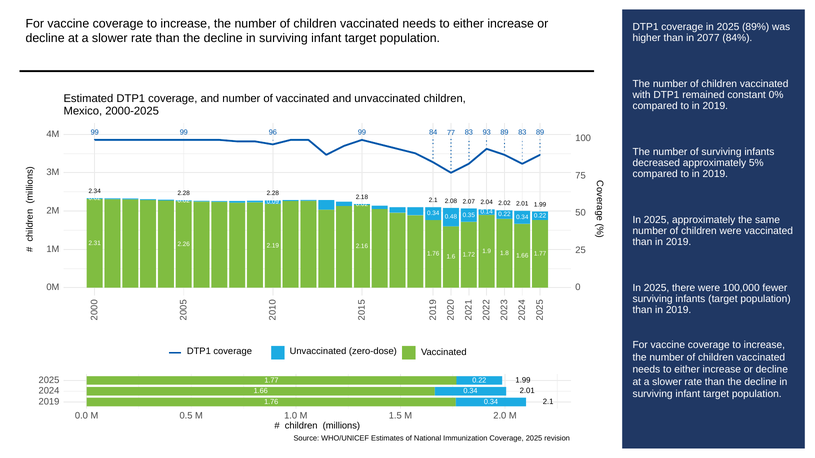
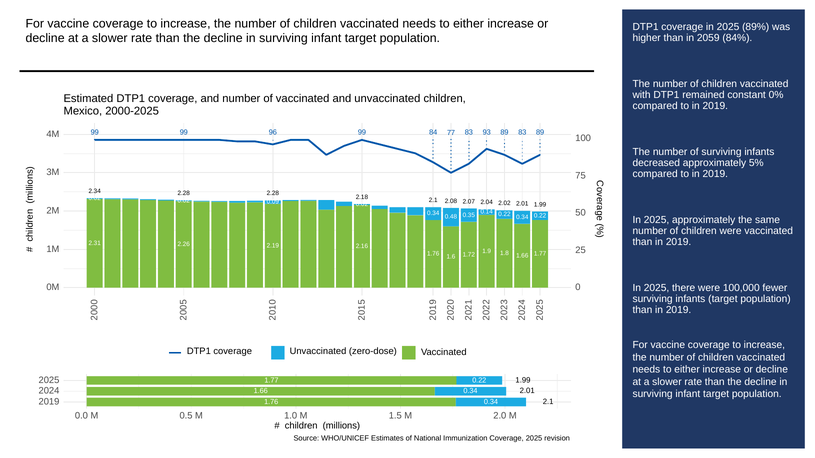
2077: 2077 -> 2059
